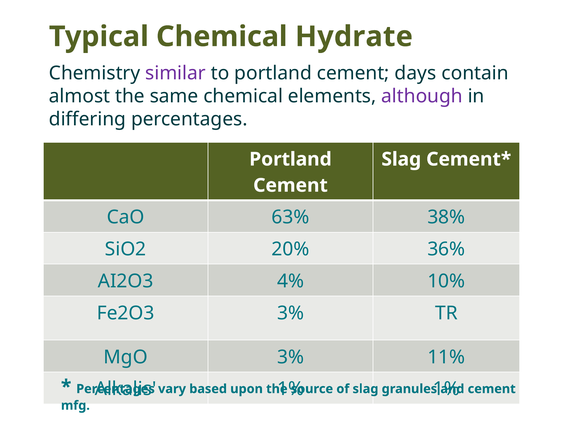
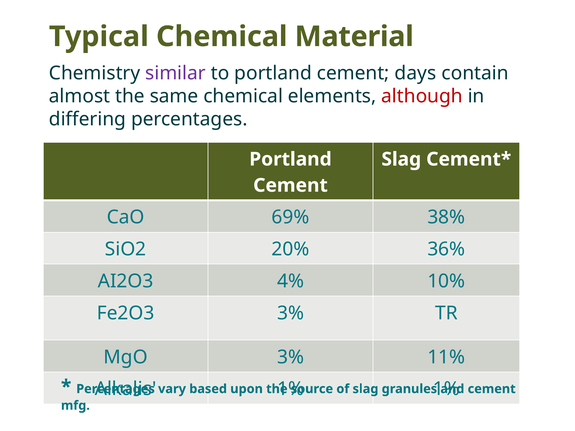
Hydrate: Hydrate -> Material
although colour: purple -> red
63%: 63% -> 69%
